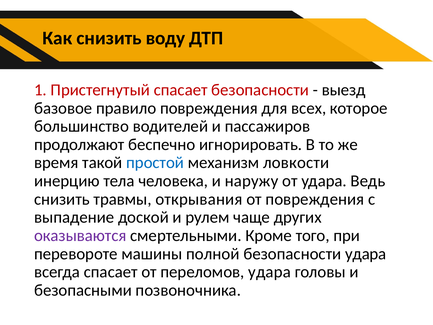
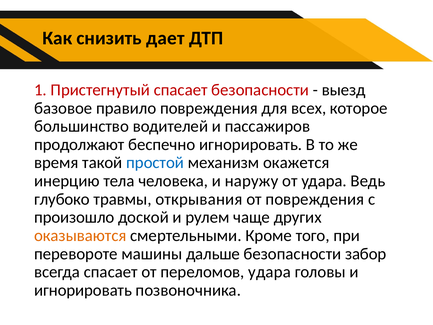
воду: воду -> дает
ловкости: ловкости -> окажется
снизить at (62, 199): снизить -> глубоко
выпадение: выпадение -> произошло
оказываются colour: purple -> orange
полной: полной -> дальше
безопасности удара: удара -> забор
безопасными at (83, 290): безопасными -> игнорировать
